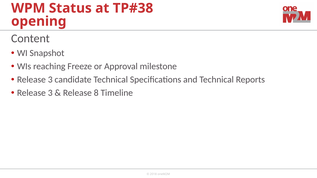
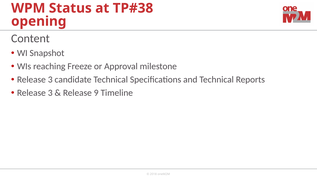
8: 8 -> 9
